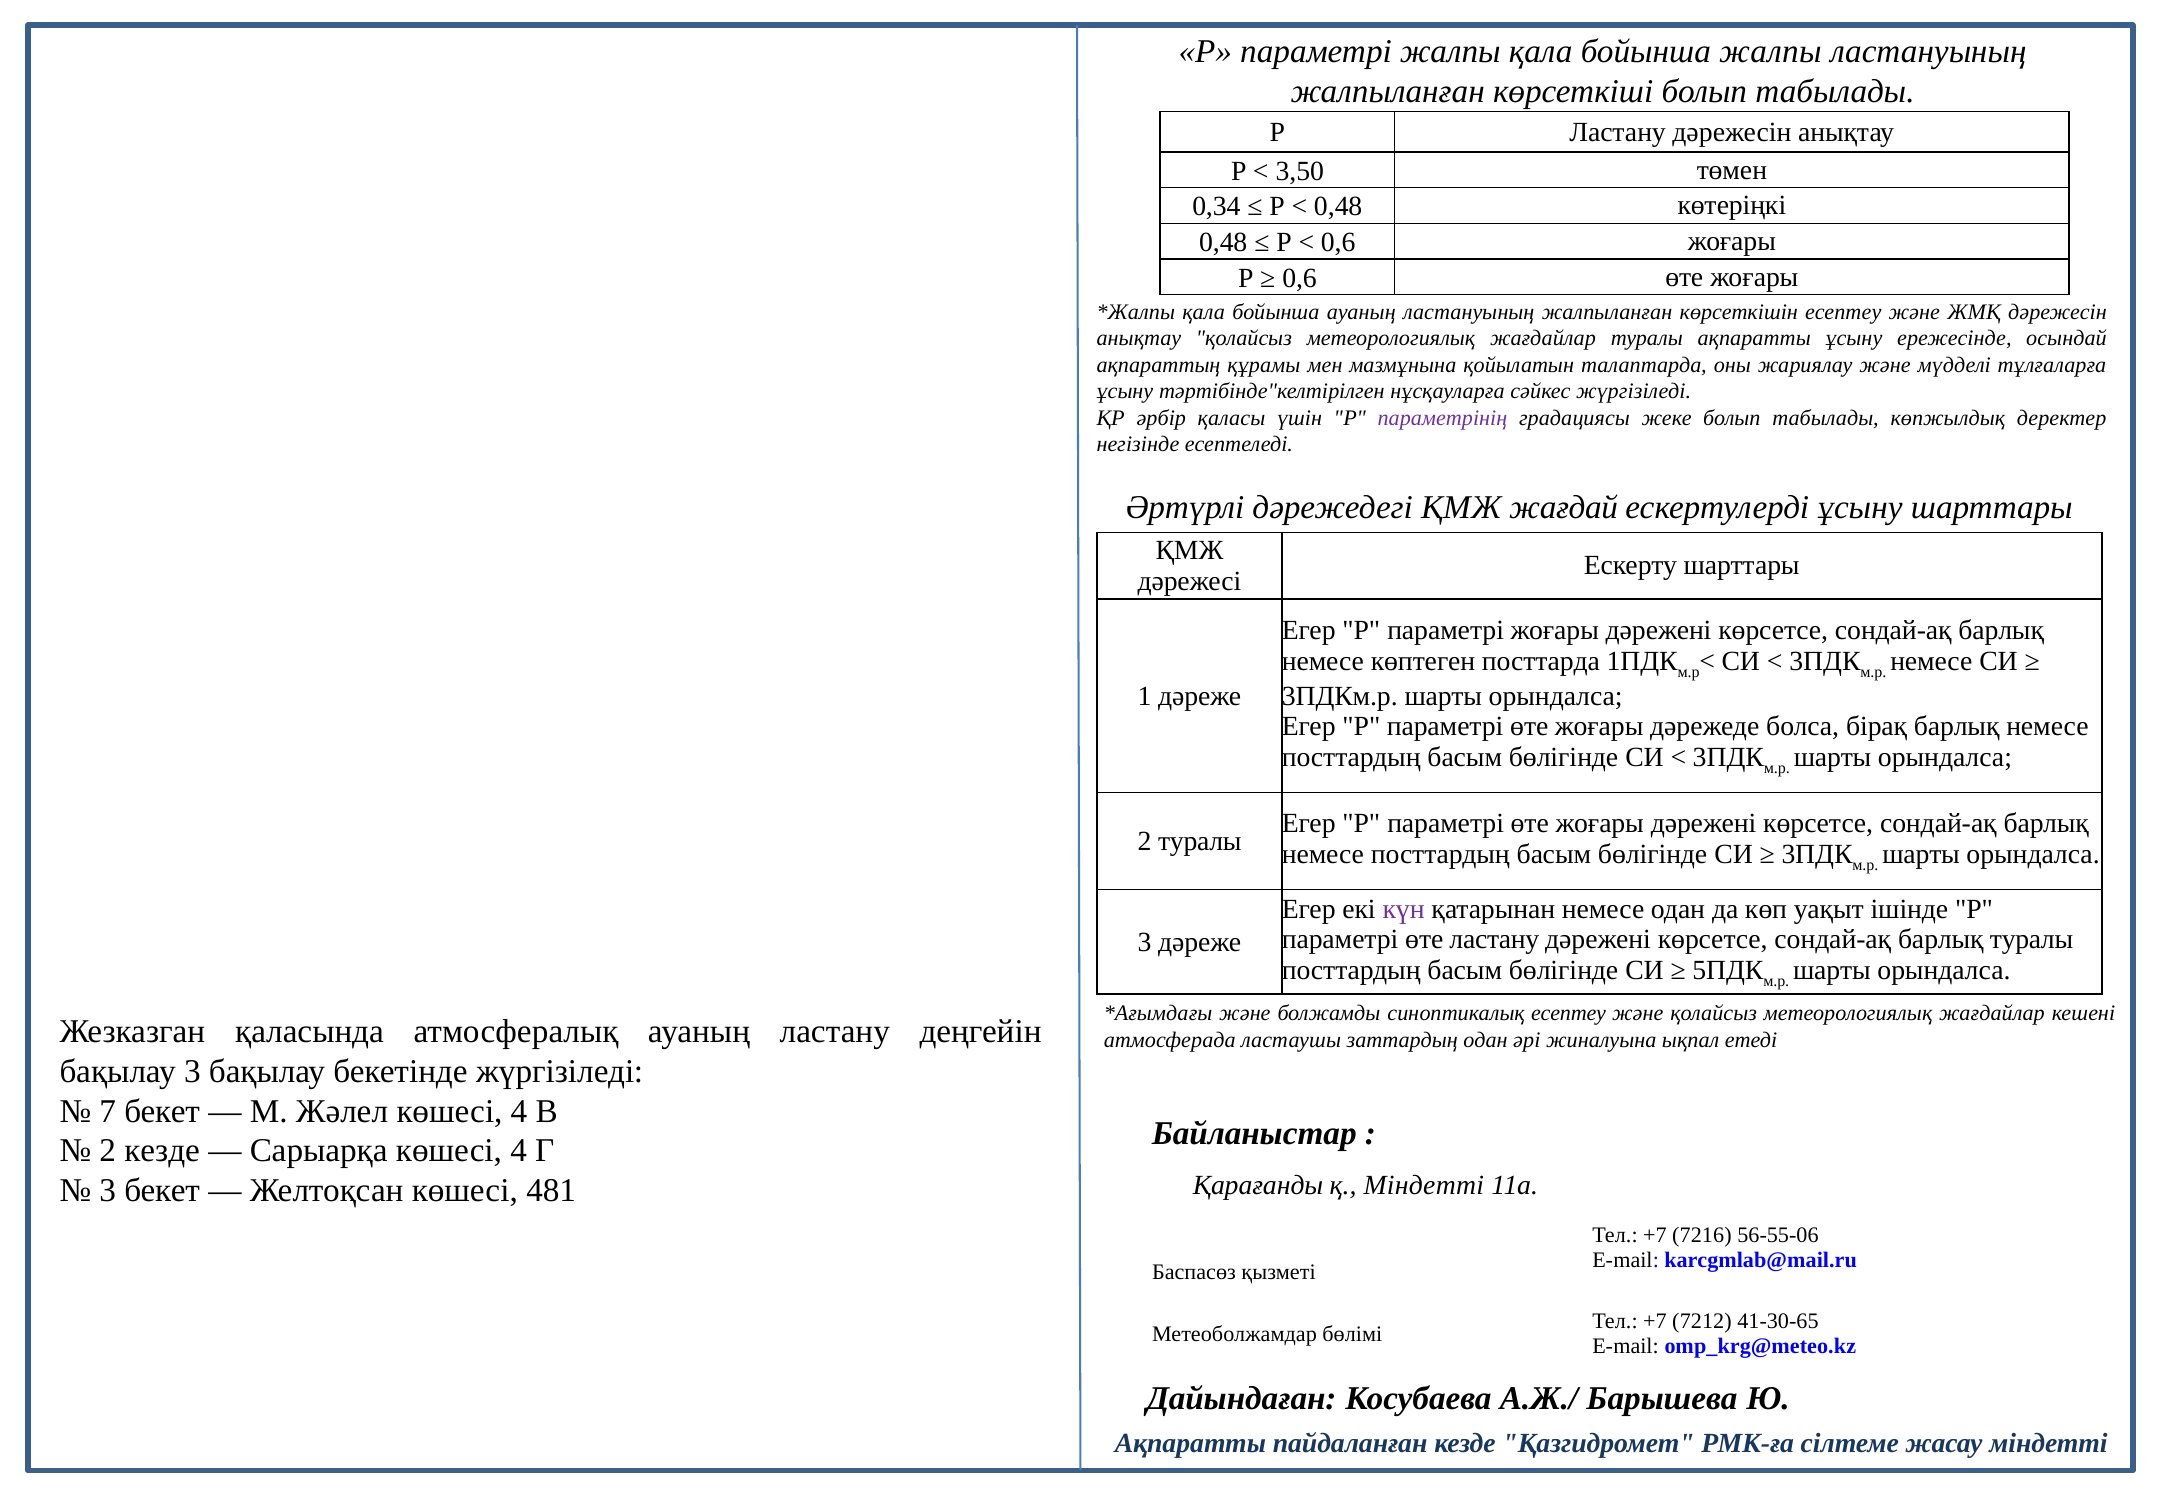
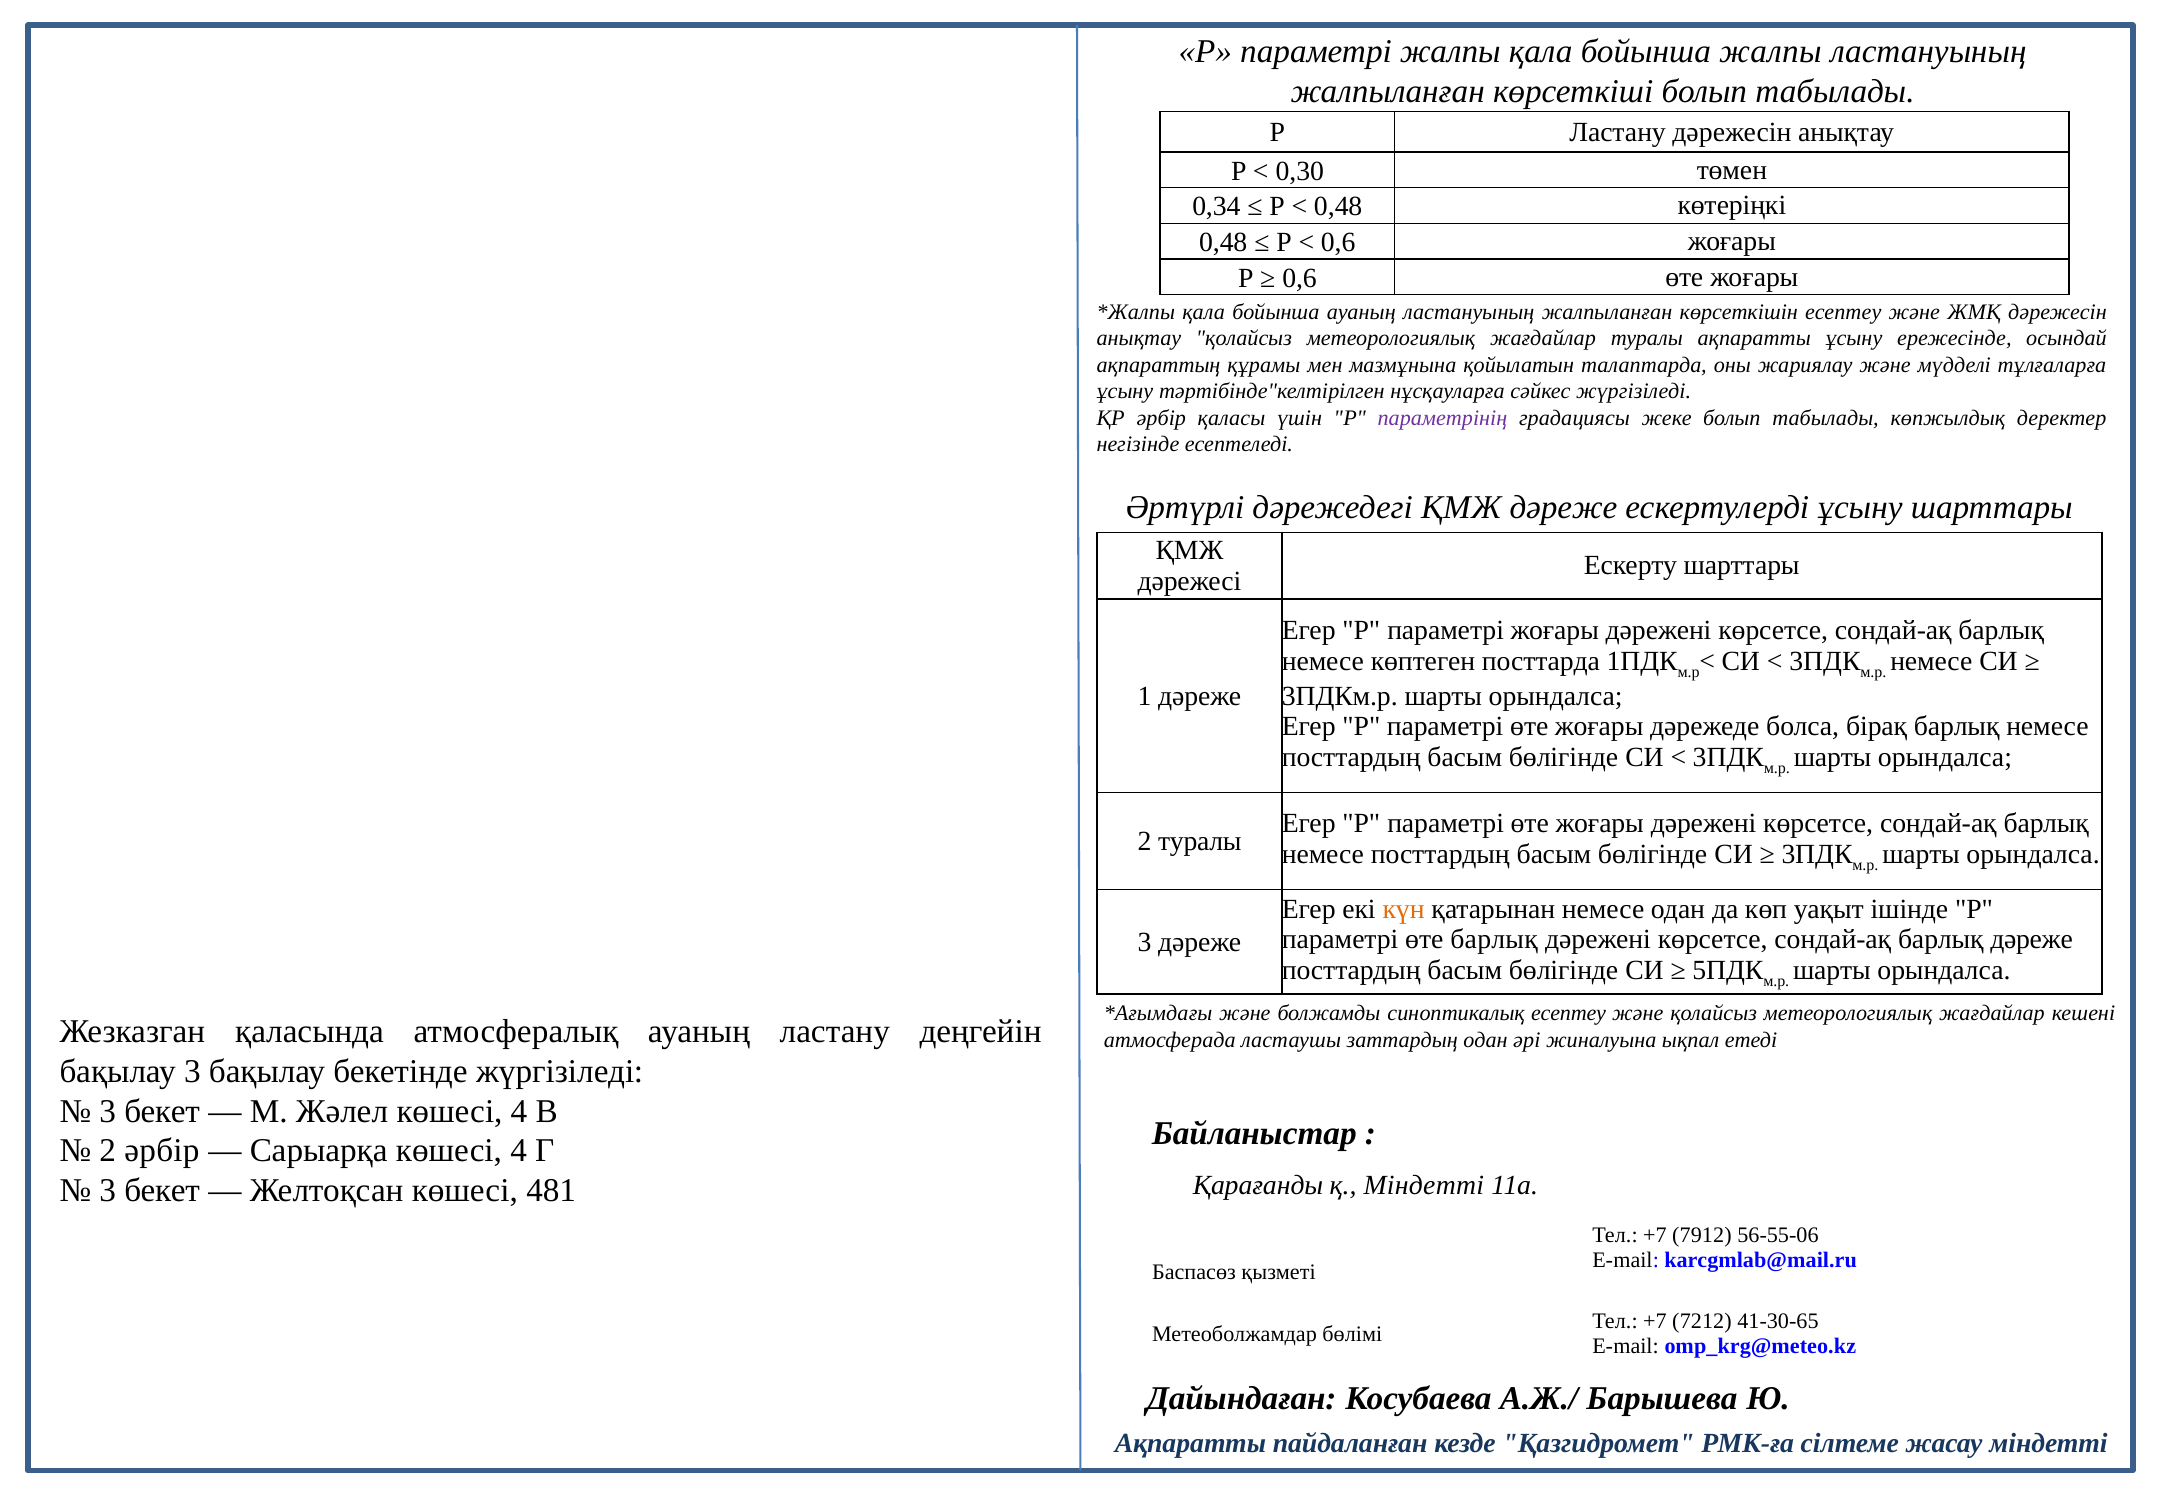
3,50: 3,50 -> 0,30
ҚМЖ жағдай: жағдай -> дәреже
күн colour: purple -> orange
өте ластану: ластану -> барлық
барлық туралы: туралы -> дәреже
7 at (108, 1111): 7 -> 3
2 кезде: кезде -> әрбір
7216: 7216 -> 7912
